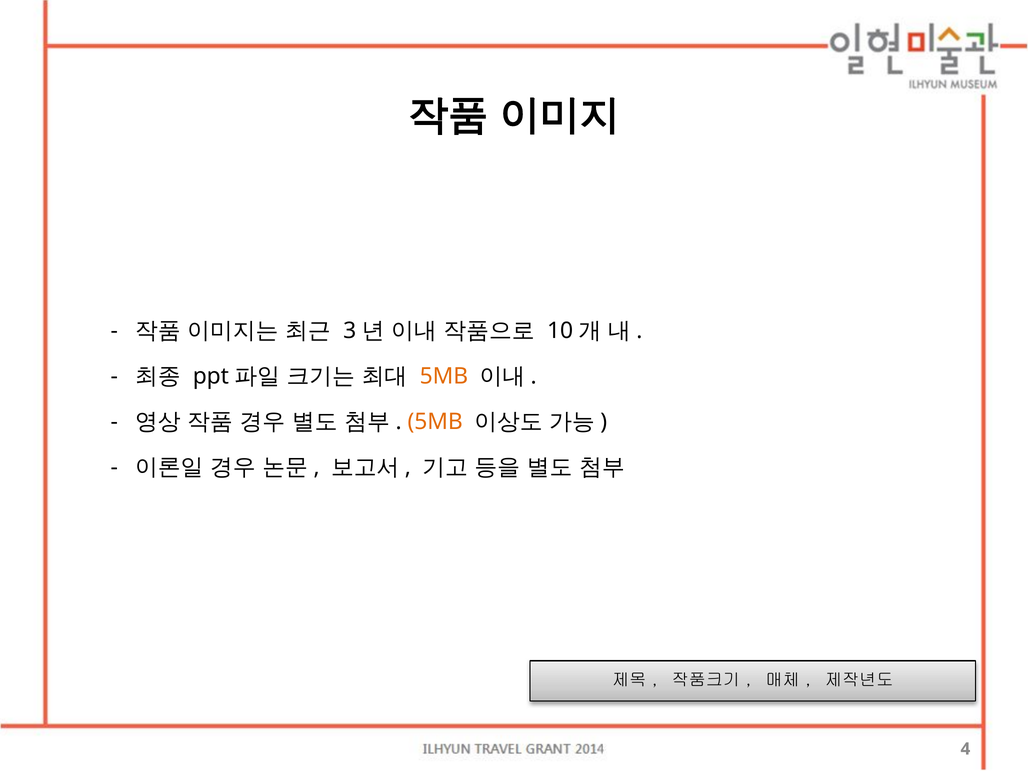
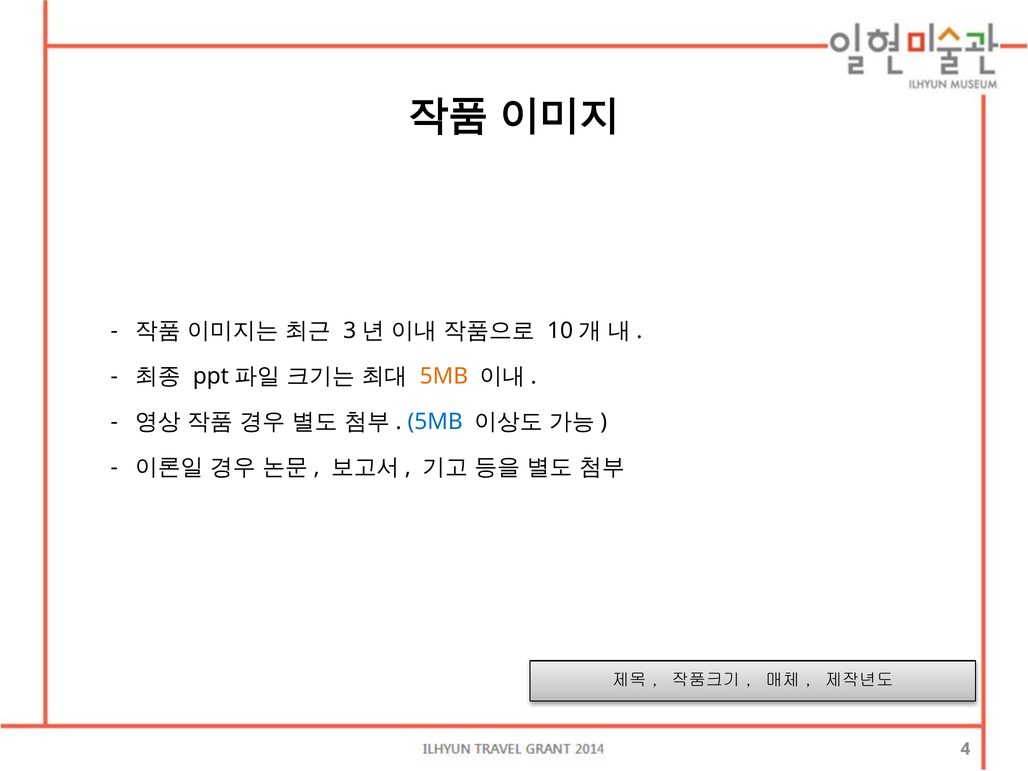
5MB at (435, 422) colour: orange -> blue
